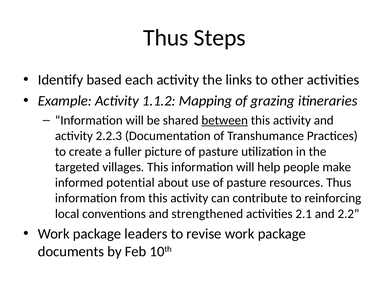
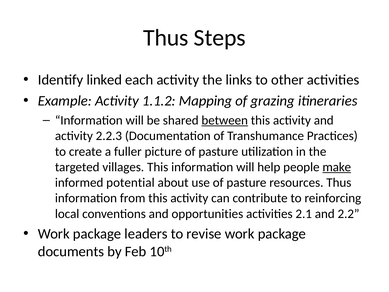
based: based -> linked
make underline: none -> present
strengthened: strengthened -> opportunities
